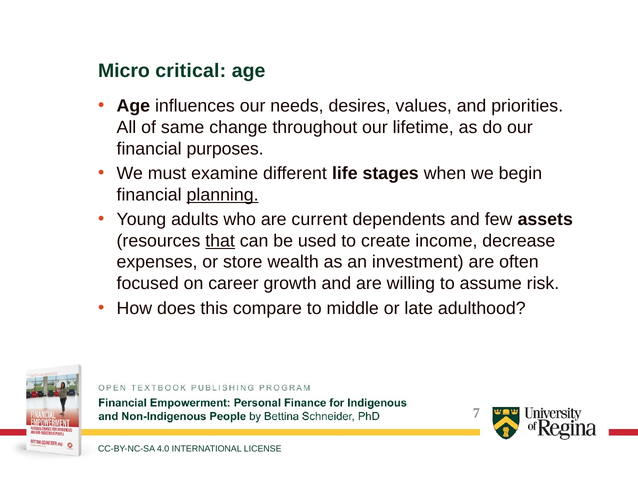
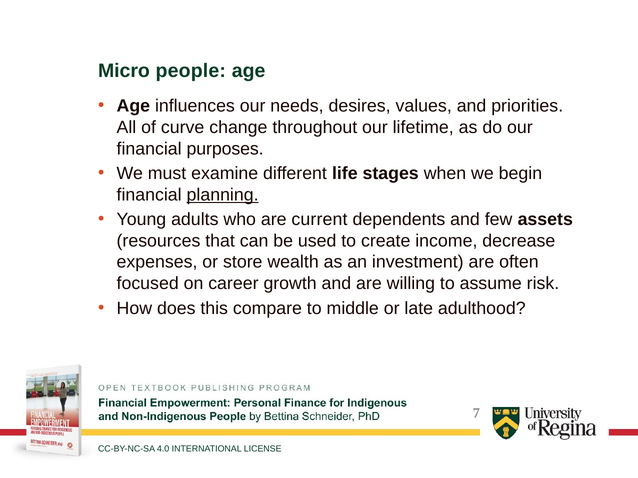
critical: critical -> people
same: same -> curve
that underline: present -> none
